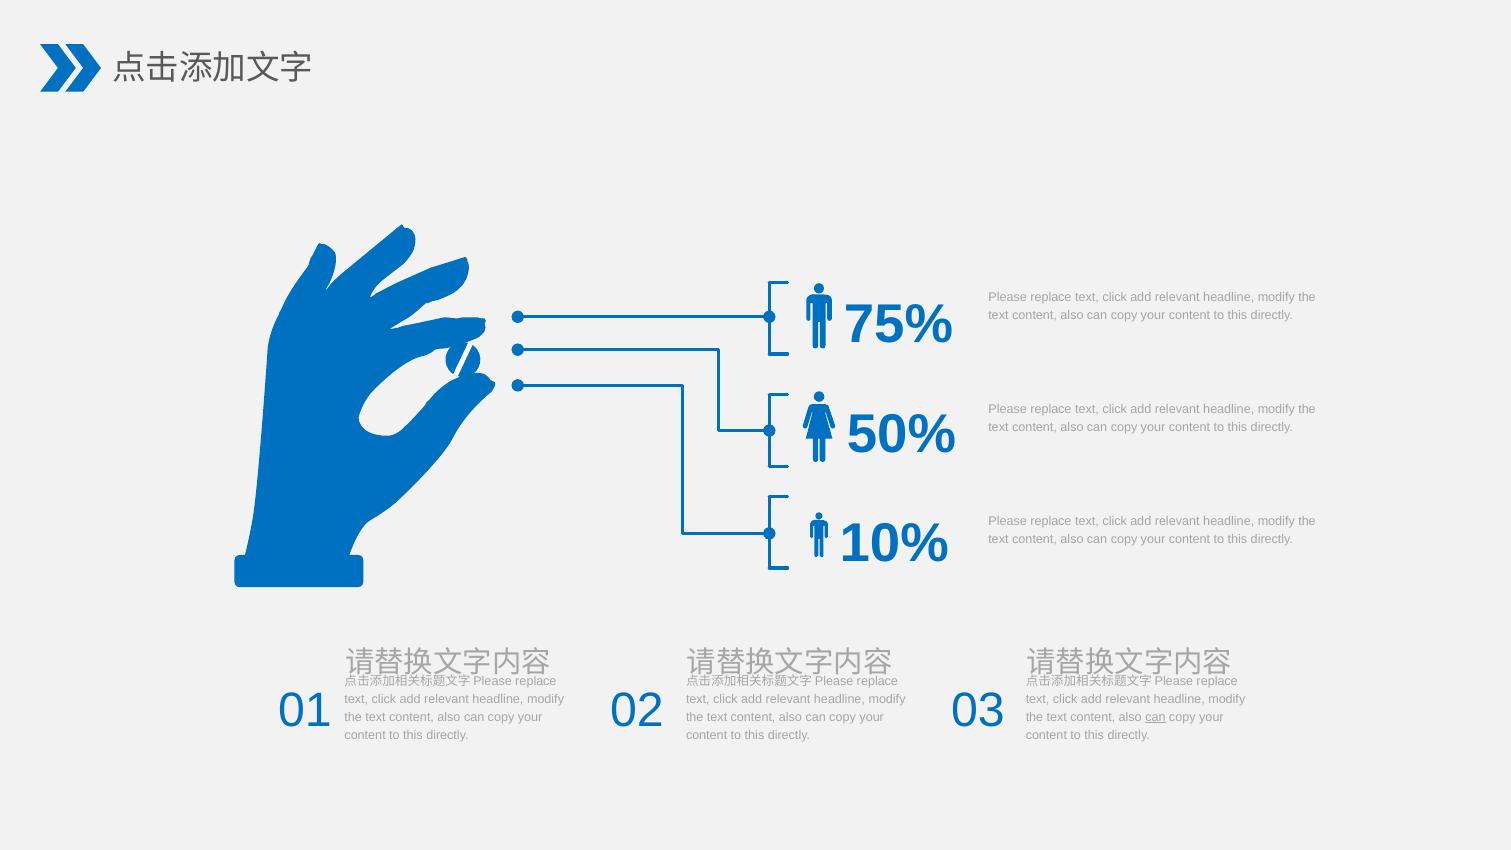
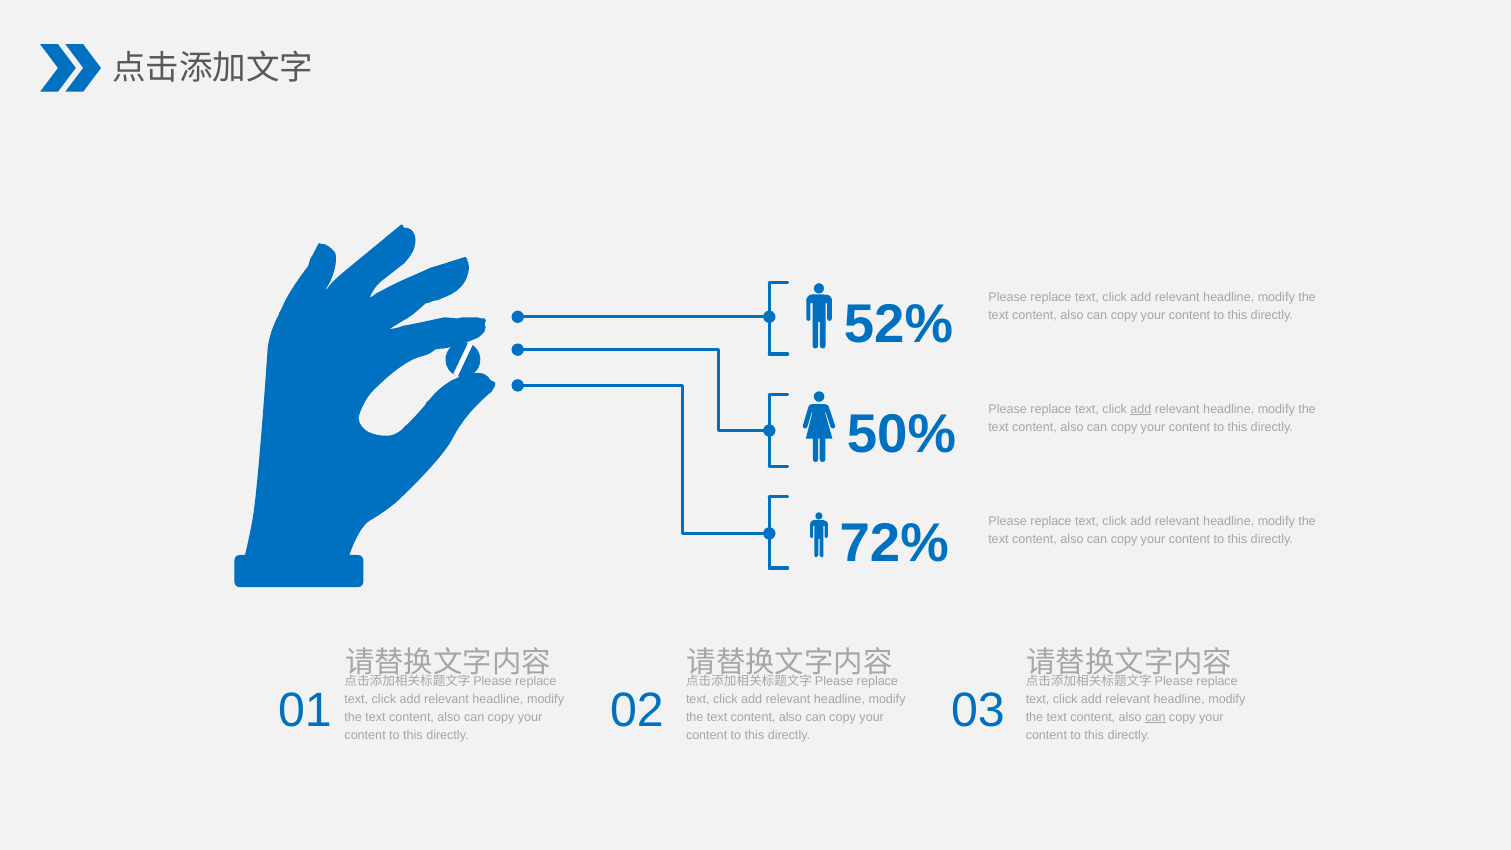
75%: 75% -> 52%
add at (1141, 409) underline: none -> present
10%: 10% -> 72%
